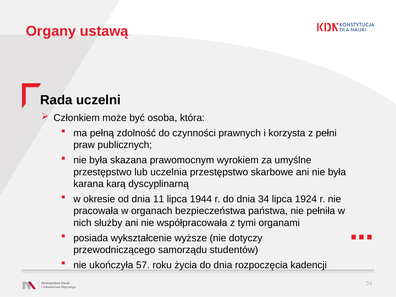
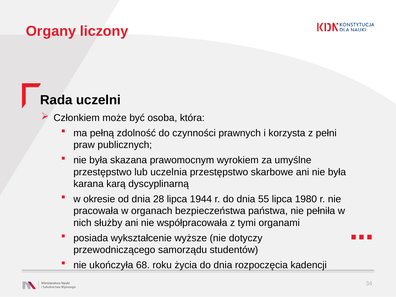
ustawą: ustawą -> liczony
11: 11 -> 28
dnia 34: 34 -> 55
1924: 1924 -> 1980
57: 57 -> 68
